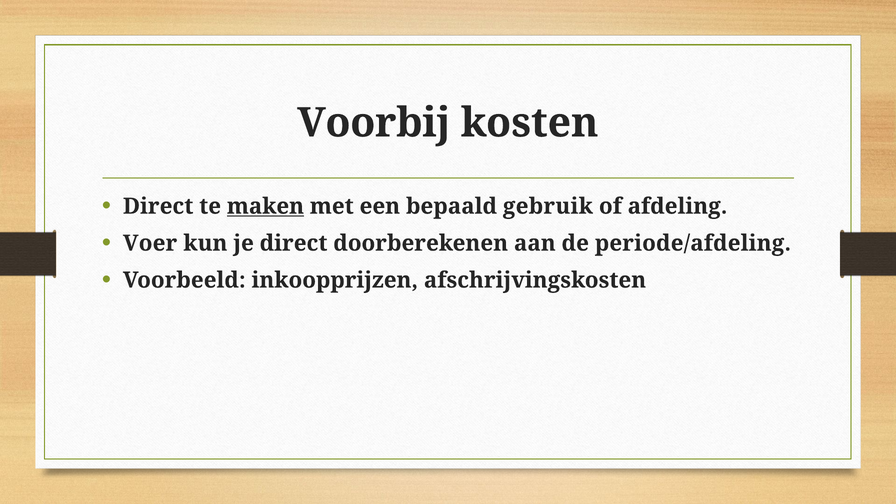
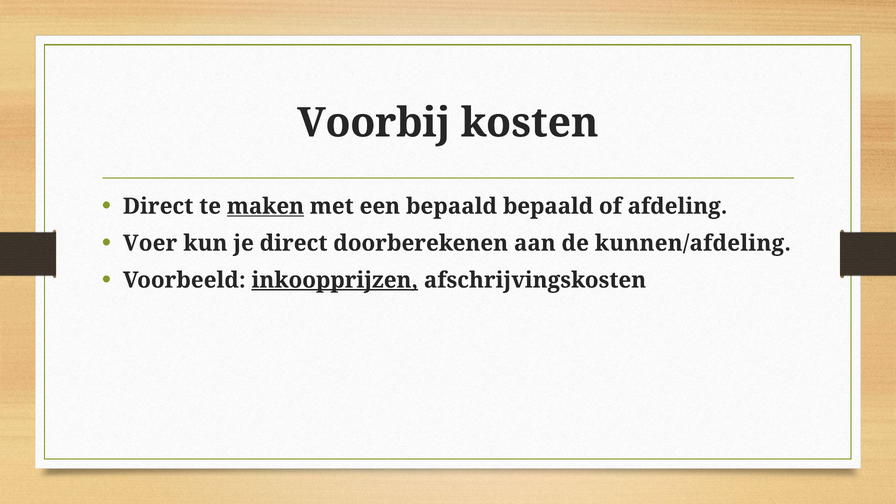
bepaald gebruik: gebruik -> bepaald
periode/afdeling: periode/afdeling -> kunnen/afdeling
inkoopprijzen underline: none -> present
